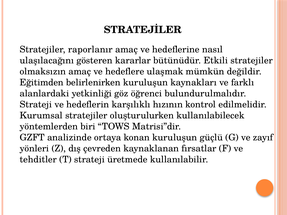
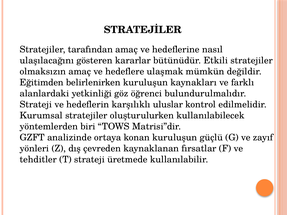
raporlanır: raporlanır -> tarafından
hızının: hızının -> uluslar
